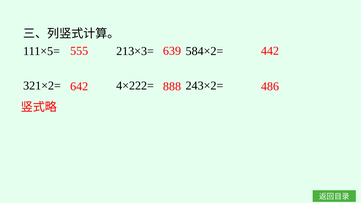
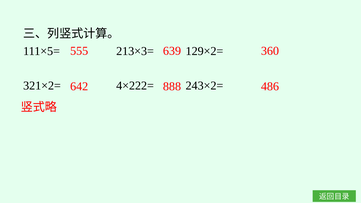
584×2=: 584×2= -> 129×2=
442: 442 -> 360
